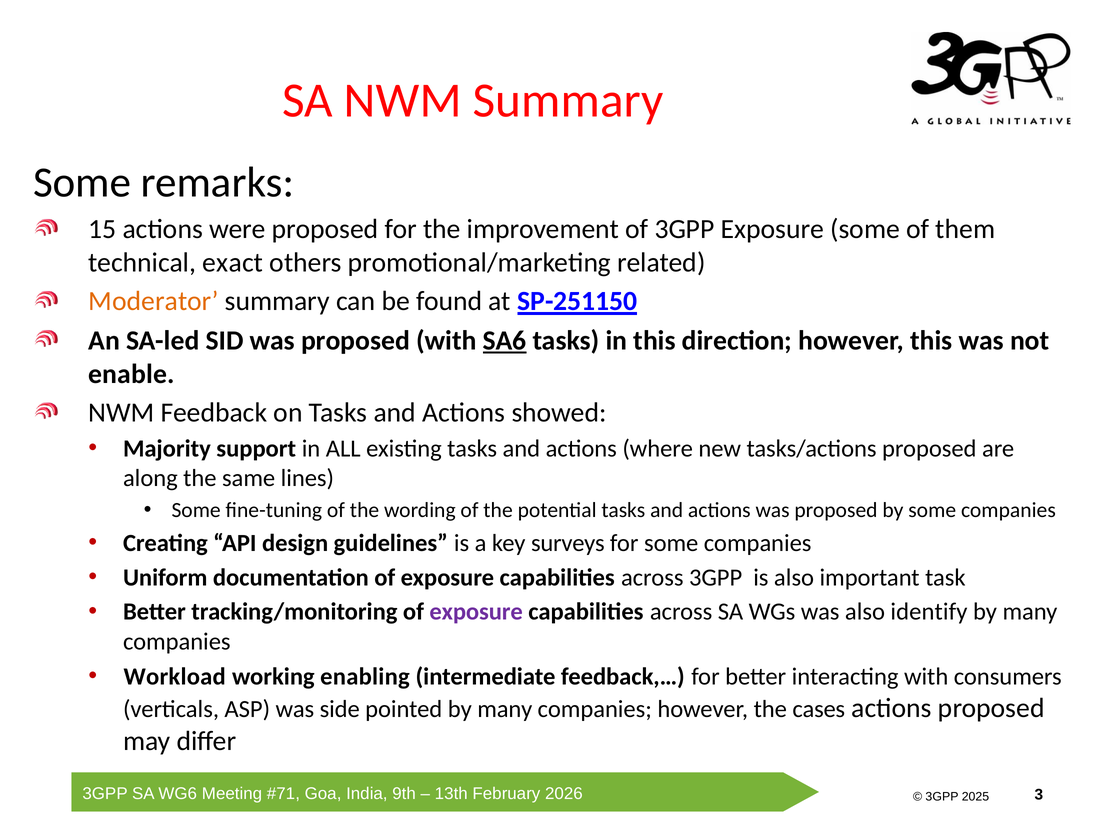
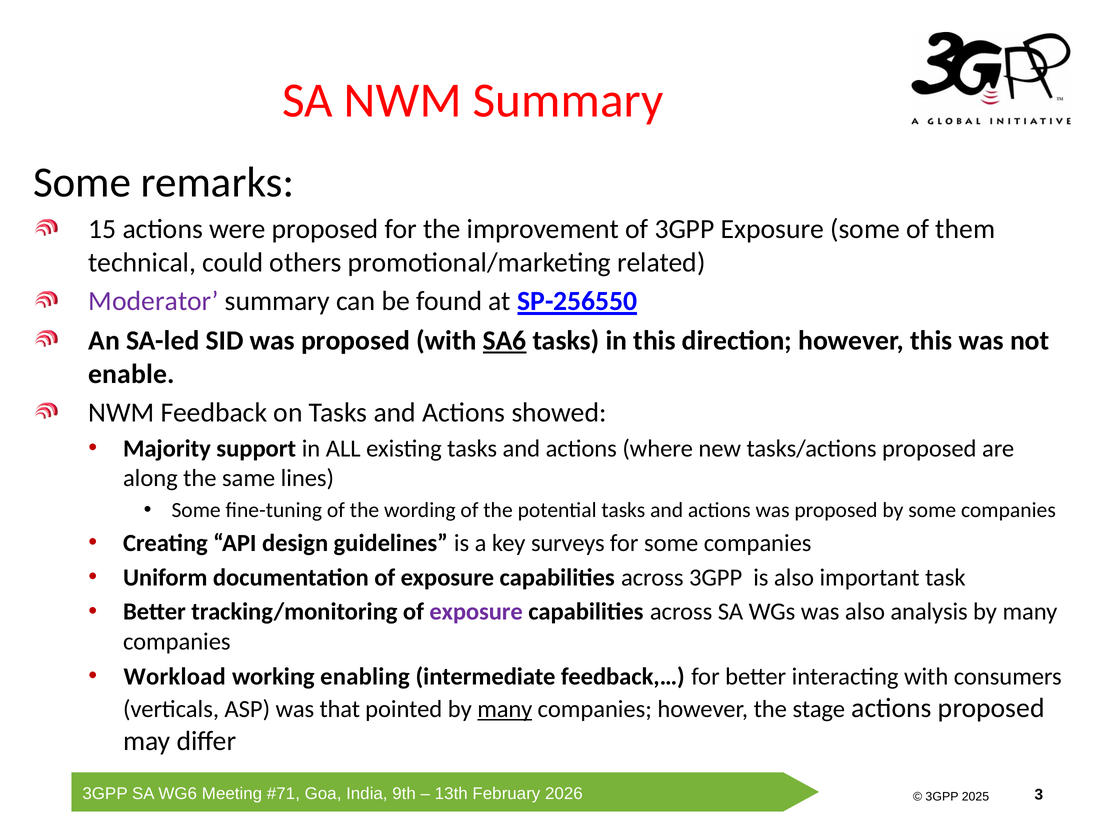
exact: exact -> could
Moderator colour: orange -> purple
SP-251150: SP-251150 -> SP-256550
identify: identify -> analysis
side: side -> that
many at (505, 709) underline: none -> present
cases: cases -> stage
